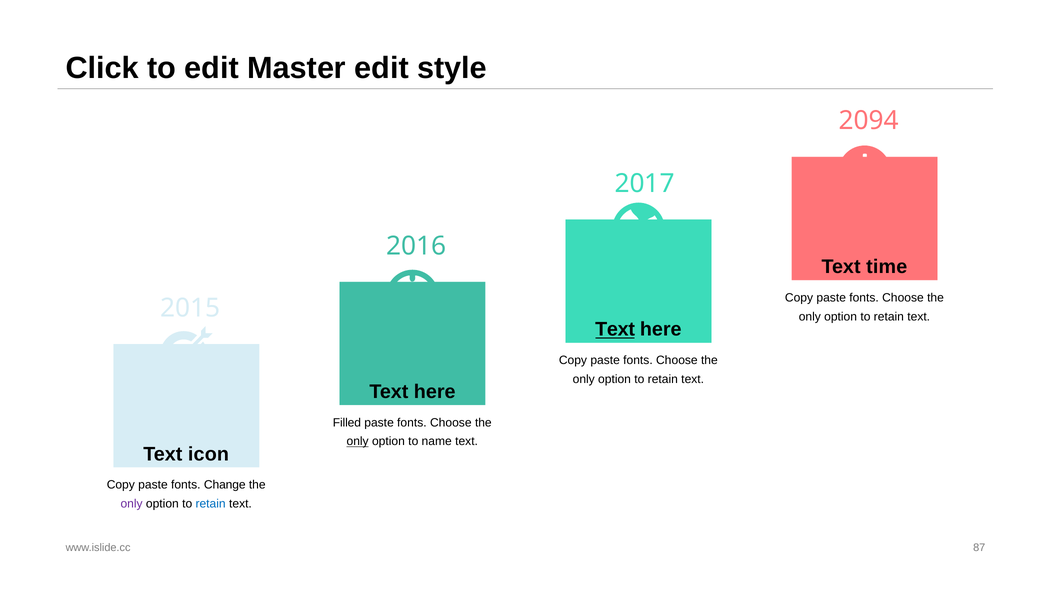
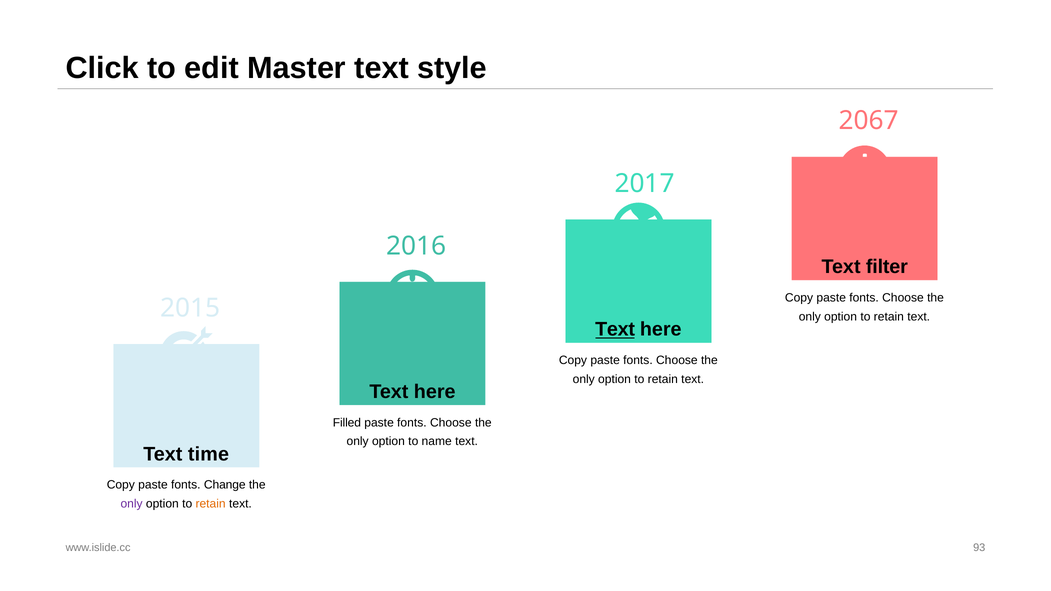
Master edit: edit -> text
2094: 2094 -> 2067
time: time -> filter
only at (358, 442) underline: present -> none
icon: icon -> time
retain at (211, 504) colour: blue -> orange
87: 87 -> 93
